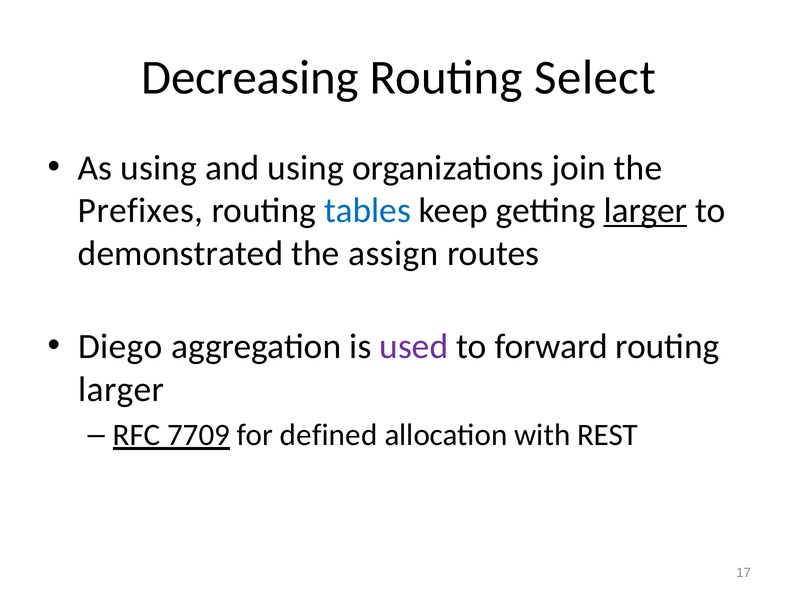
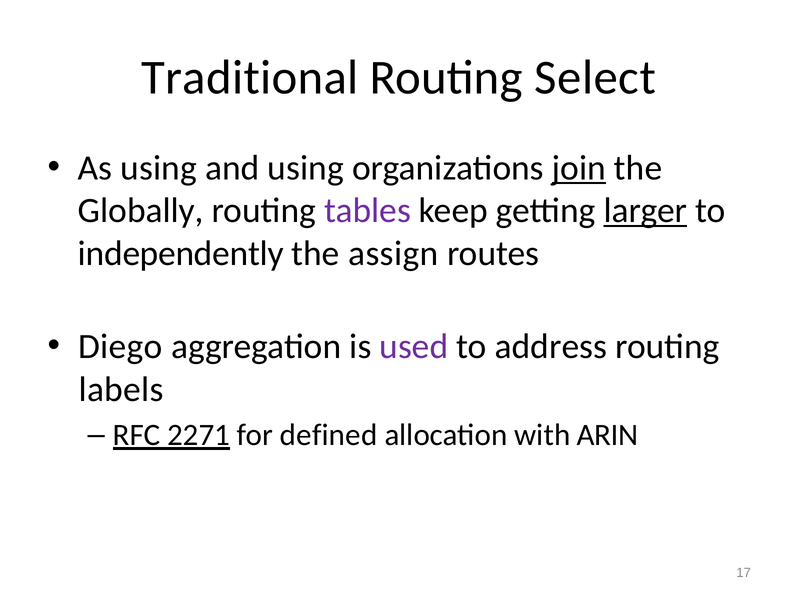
Decreasing: Decreasing -> Traditional
join underline: none -> present
Prefixes: Prefixes -> Globally
tables colour: blue -> purple
demonstrated: demonstrated -> independently
forward: forward -> address
larger at (121, 389): larger -> labels
7709: 7709 -> 2271
REST: REST -> ARIN
